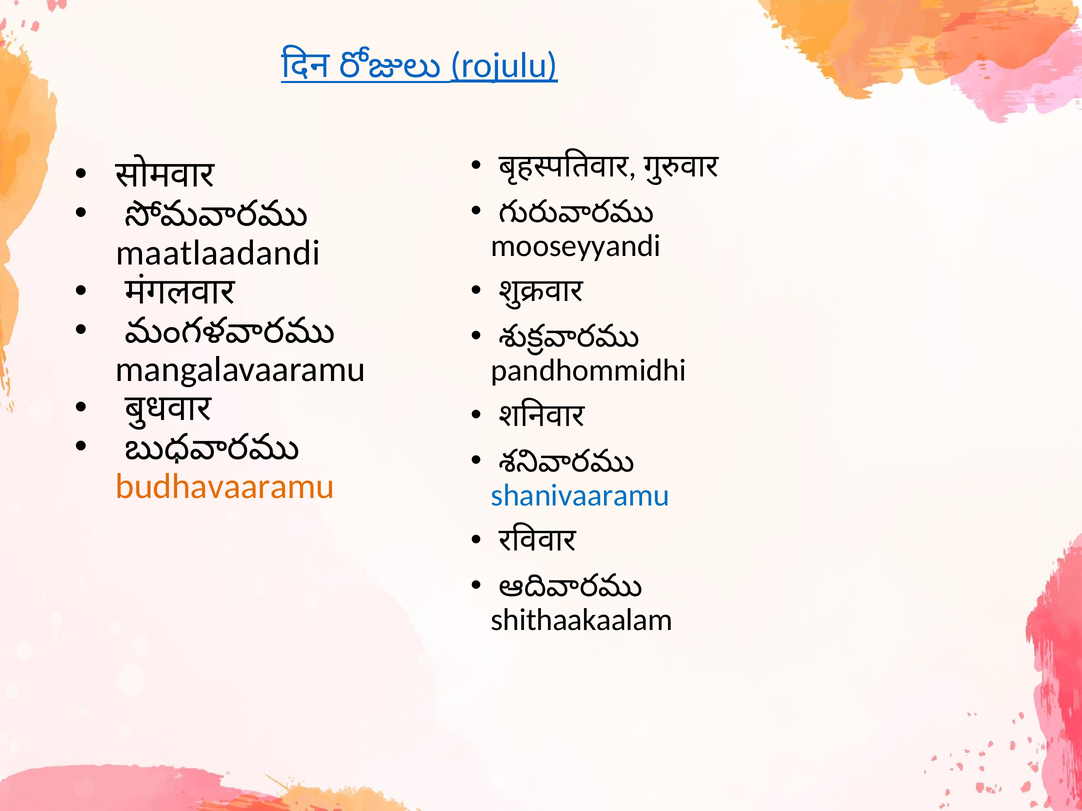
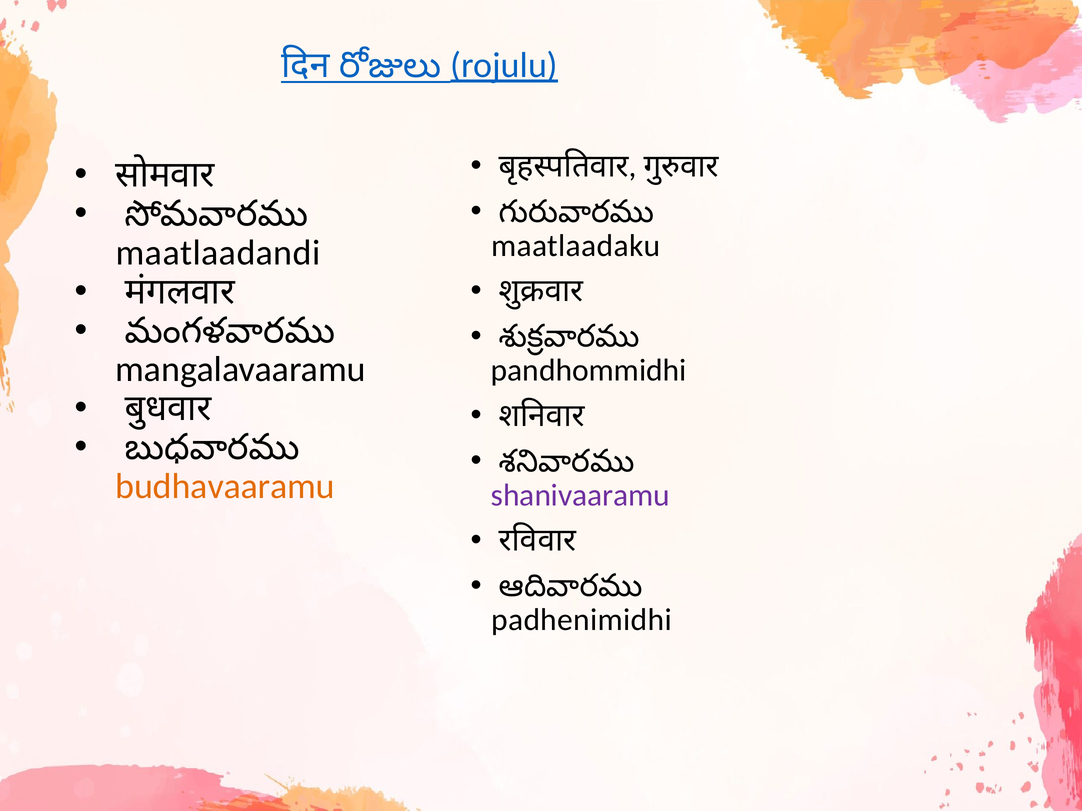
mooseyyandi: mooseyyandi -> maatlaadaku
shanivaaramu colour: blue -> purple
shithaakaalam: shithaakaalam -> padhenimidhi
